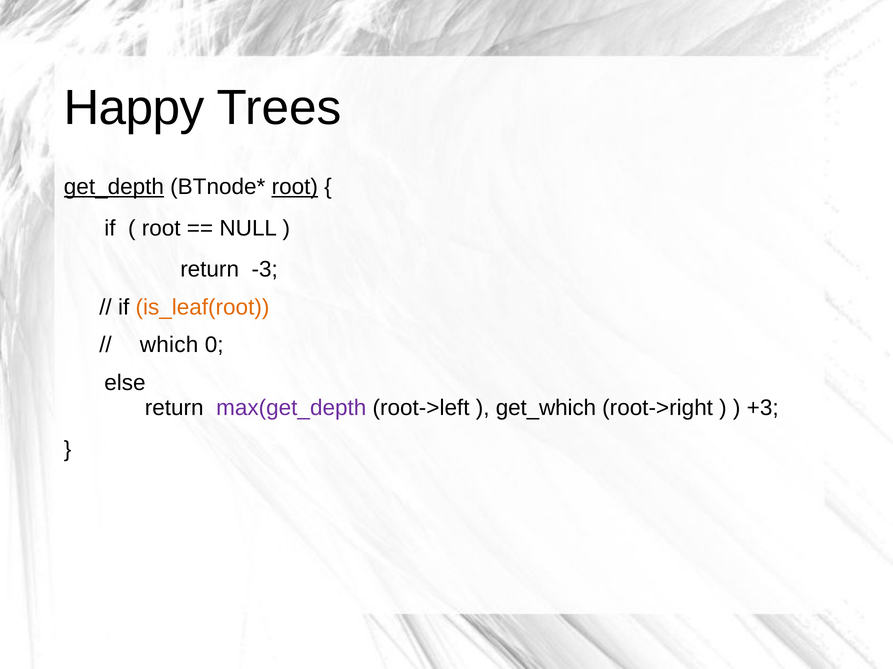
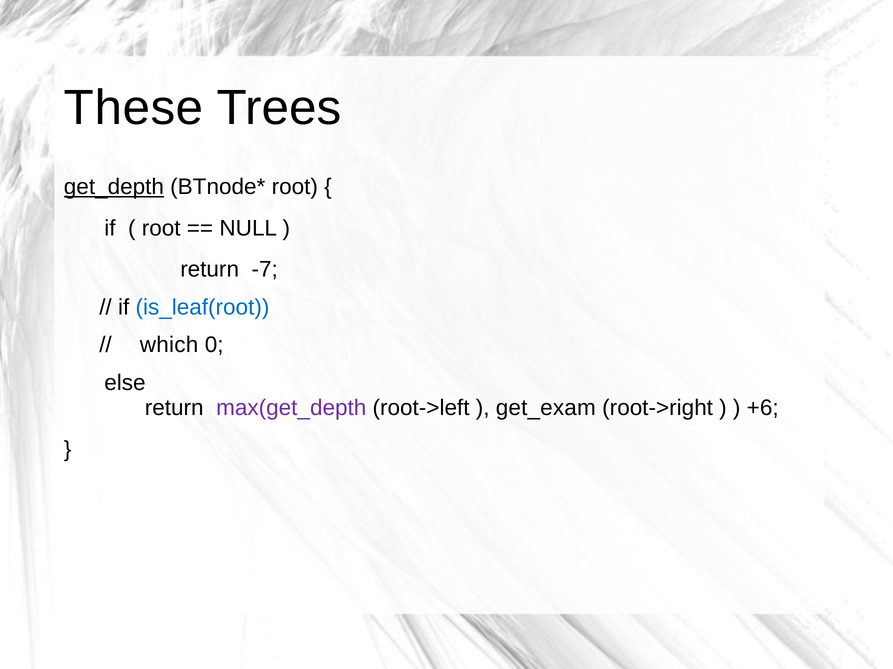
Happy: Happy -> These
root at (295, 187) underline: present -> none
-3: -3 -> -7
is_leaf(root colour: orange -> blue
get_which: get_which -> get_exam
+3: +3 -> +6
